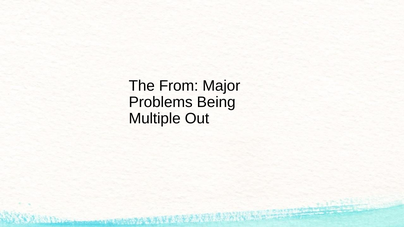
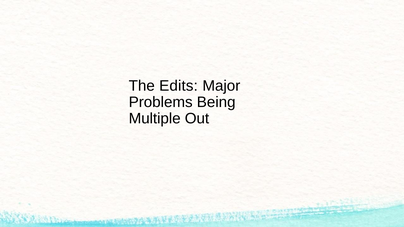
From: From -> Edits
